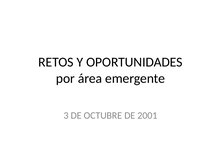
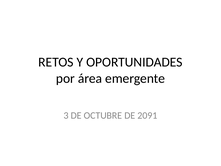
2001: 2001 -> 2091
